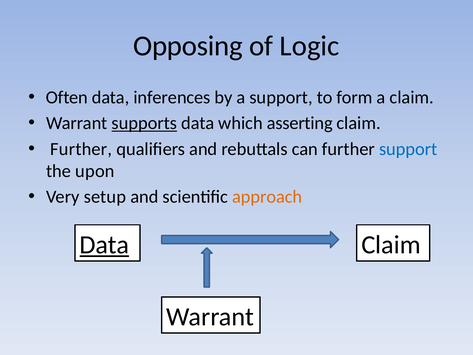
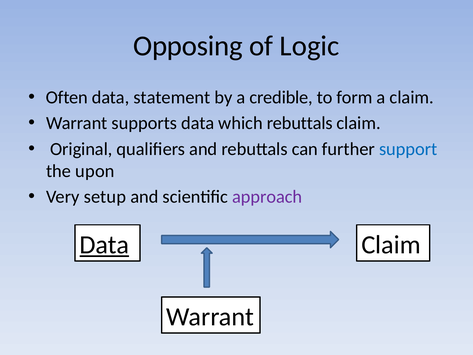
inferences: inferences -> statement
a support: support -> credible
supports underline: present -> none
which asserting: asserting -> rebuttals
Further at (81, 149): Further -> Original
approach colour: orange -> purple
